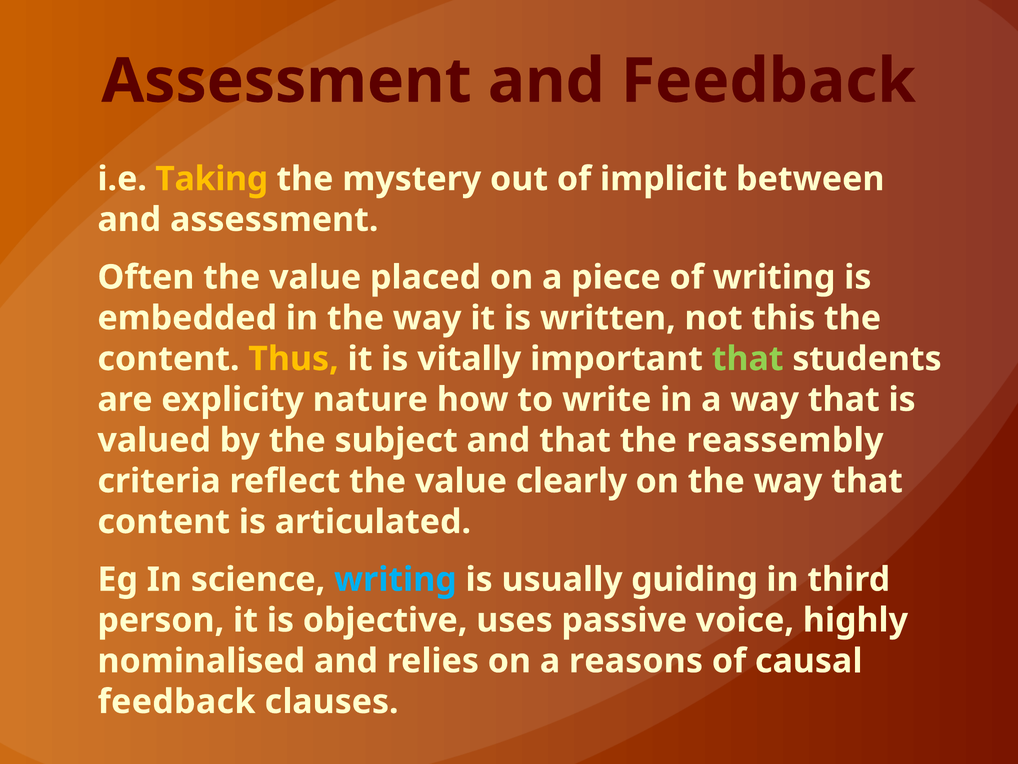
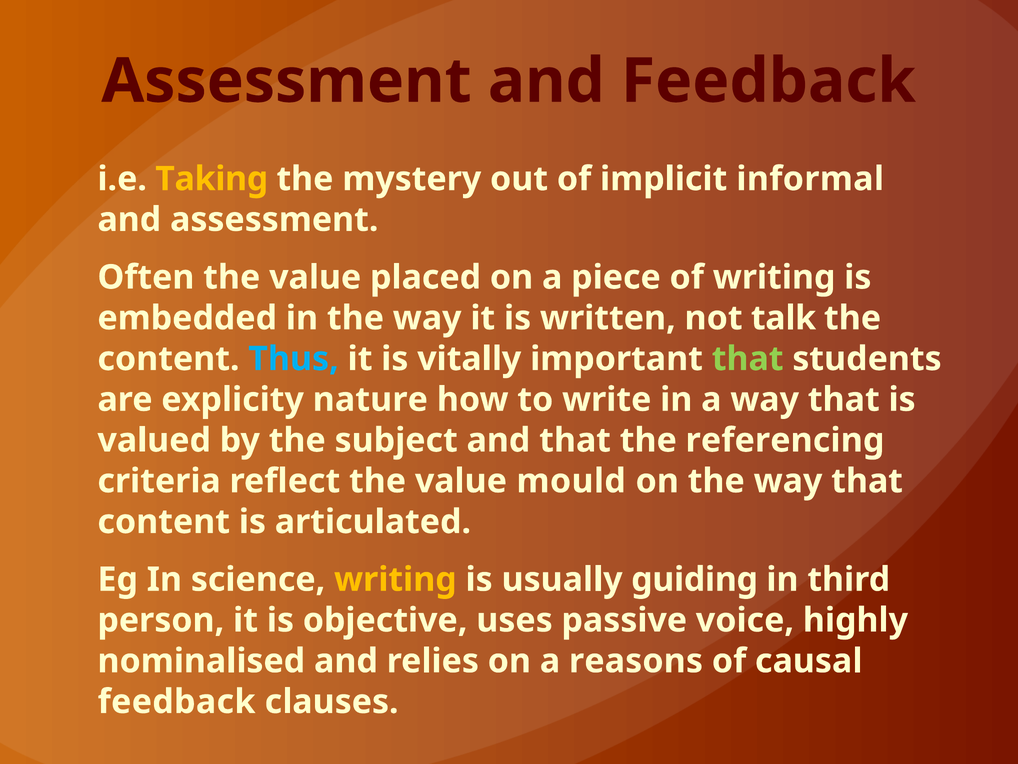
between: between -> informal
this: this -> talk
Thus colour: yellow -> light blue
reassembly: reassembly -> referencing
clearly: clearly -> mould
writing at (395, 579) colour: light blue -> yellow
